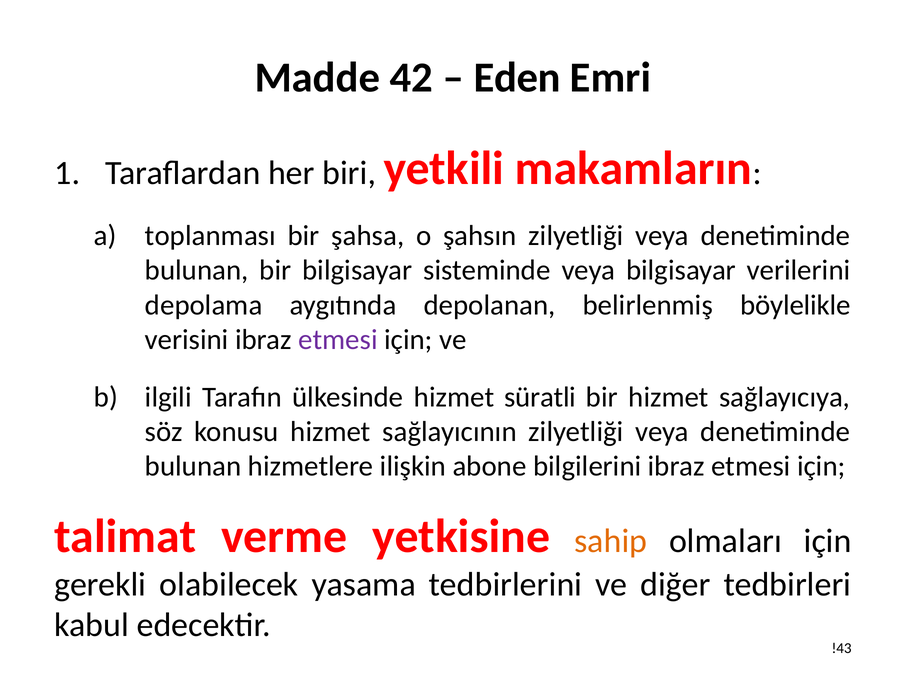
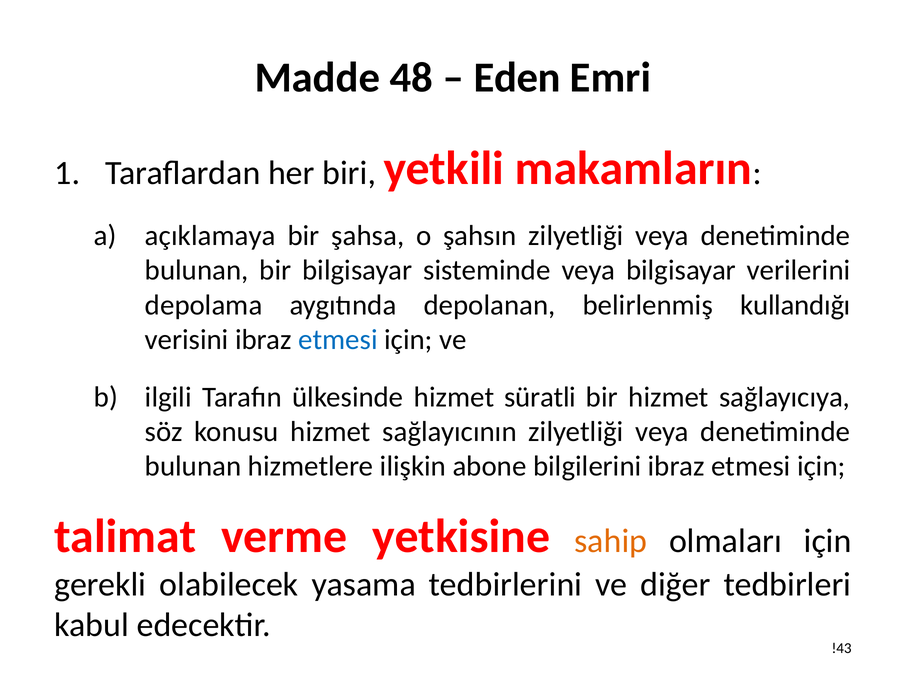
42: 42 -> 48
toplanması: toplanması -> açıklamaya
böylelikle: böylelikle -> kullandığı
etmesi at (338, 340) colour: purple -> blue
